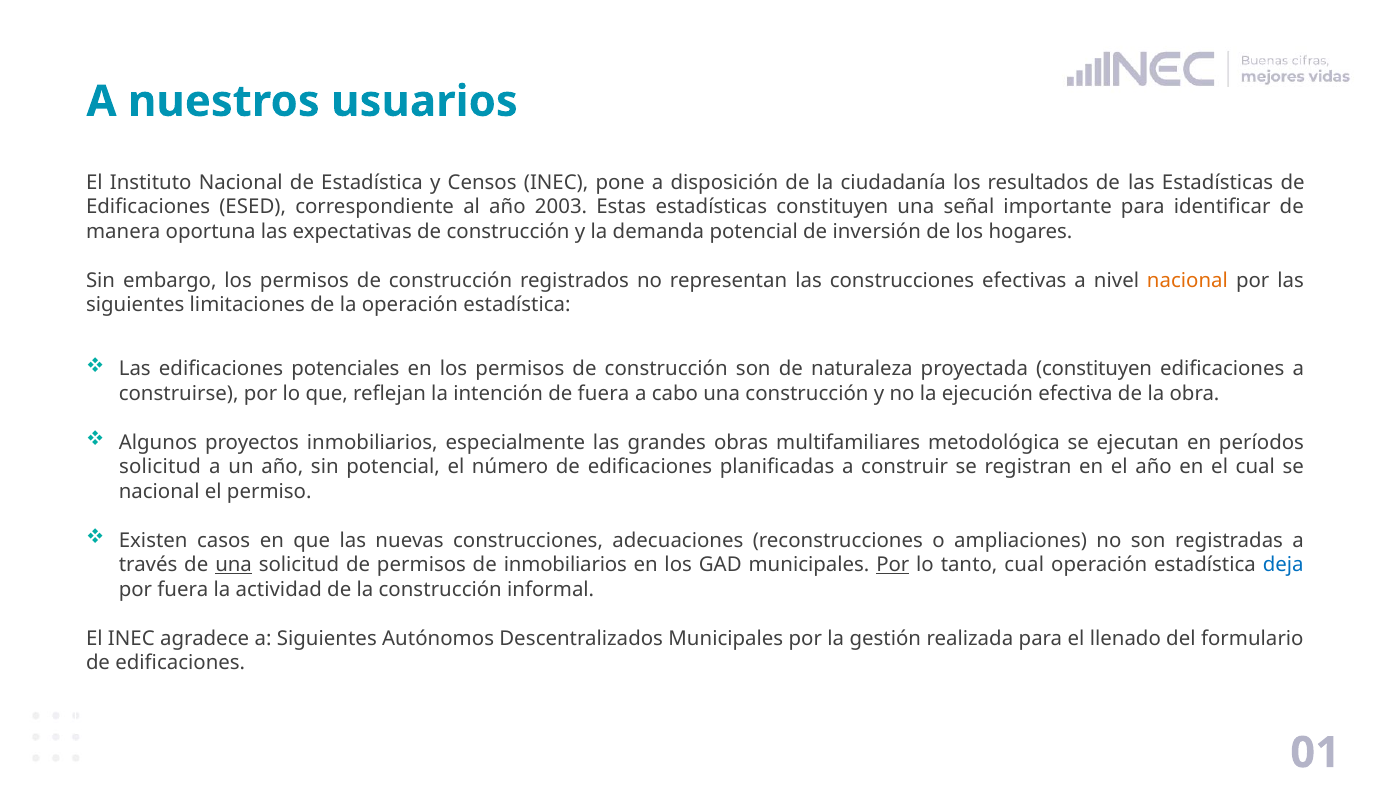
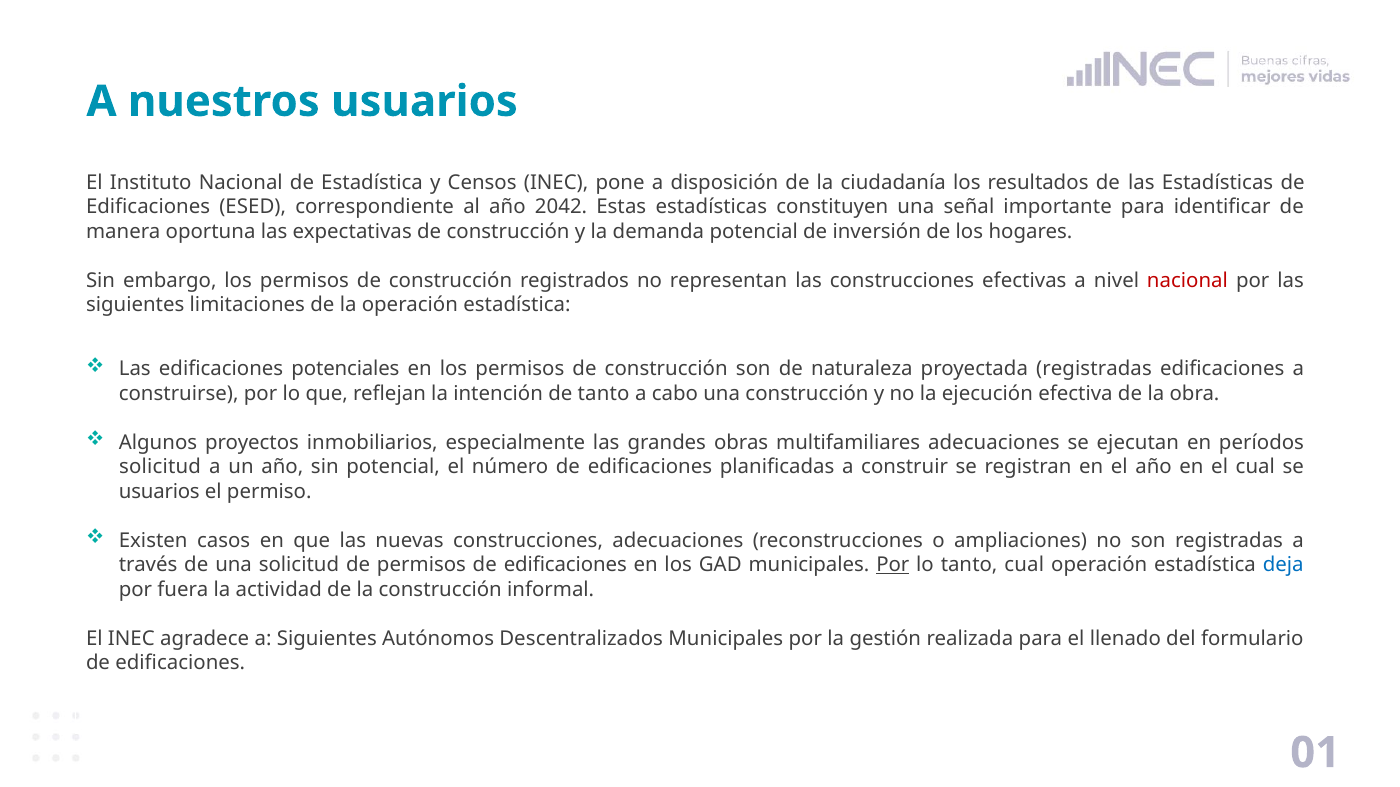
2003: 2003 -> 2042
nacional at (1187, 281) colour: orange -> red
proyectada constituyen: constituyen -> registradas
de fuera: fuera -> tanto
multifamiliares metodológica: metodológica -> adecuaciones
nacional at (159, 492): nacional -> usuarios
una at (234, 565) underline: present -> none
permisos de inmobiliarios: inmobiliarios -> edificaciones
